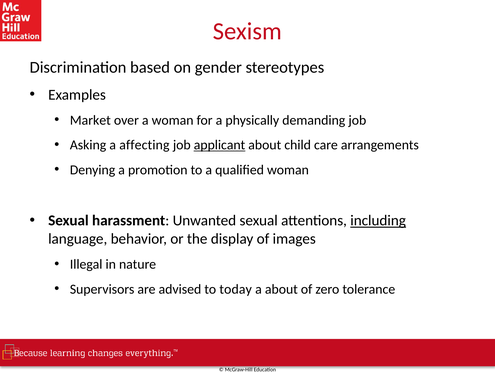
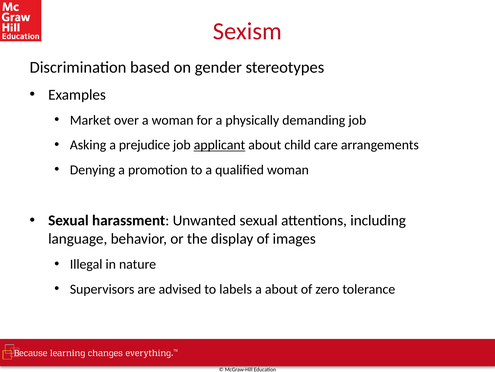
affecting: affecting -> prejudice
including underline: present -> none
today: today -> labels
